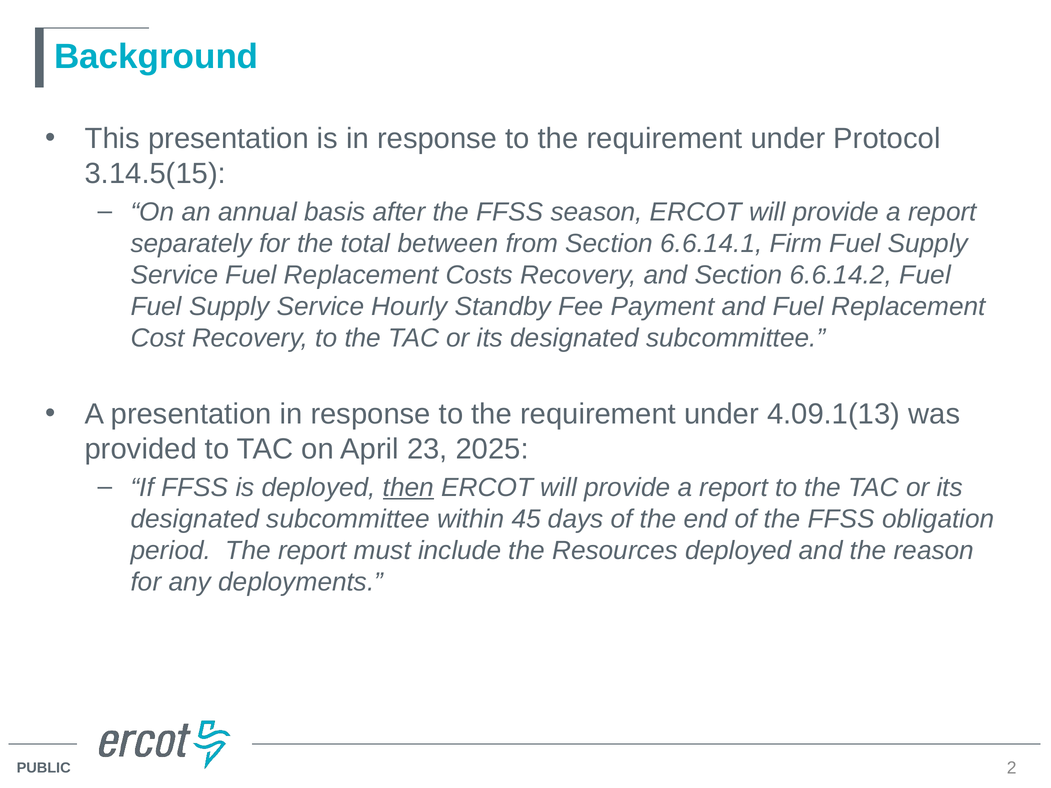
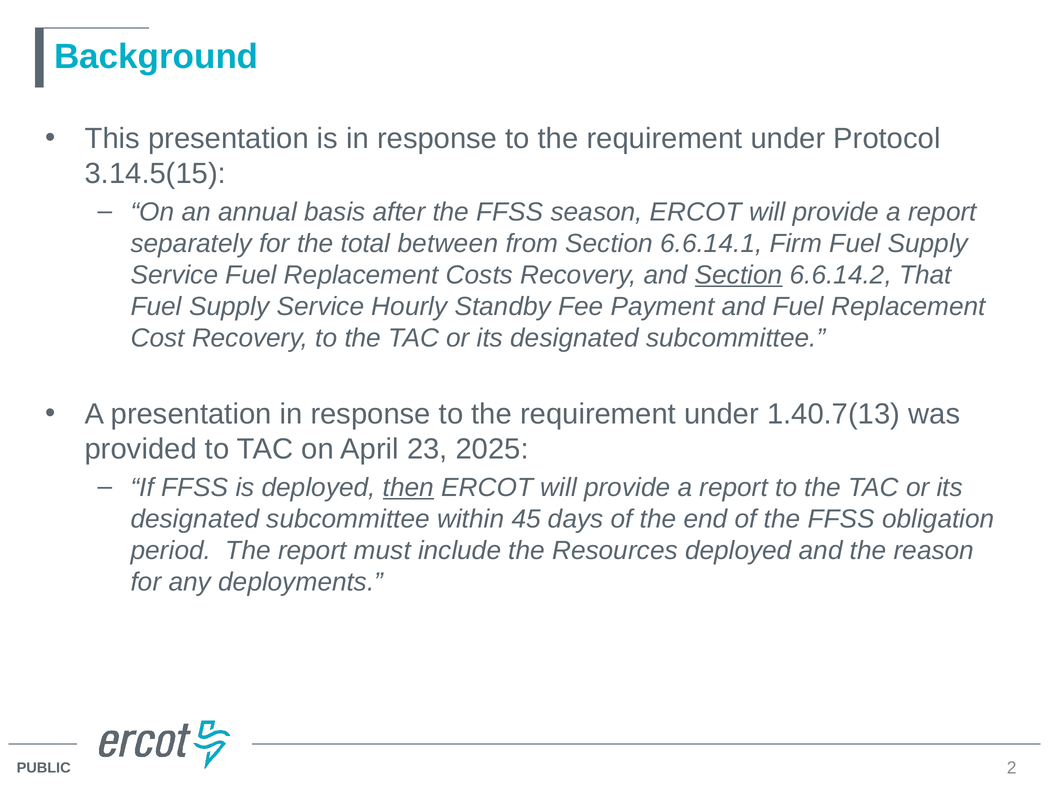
Section at (739, 275) underline: none -> present
6.6.14.2 Fuel: Fuel -> That
4.09.1(13: 4.09.1(13 -> 1.40.7(13
